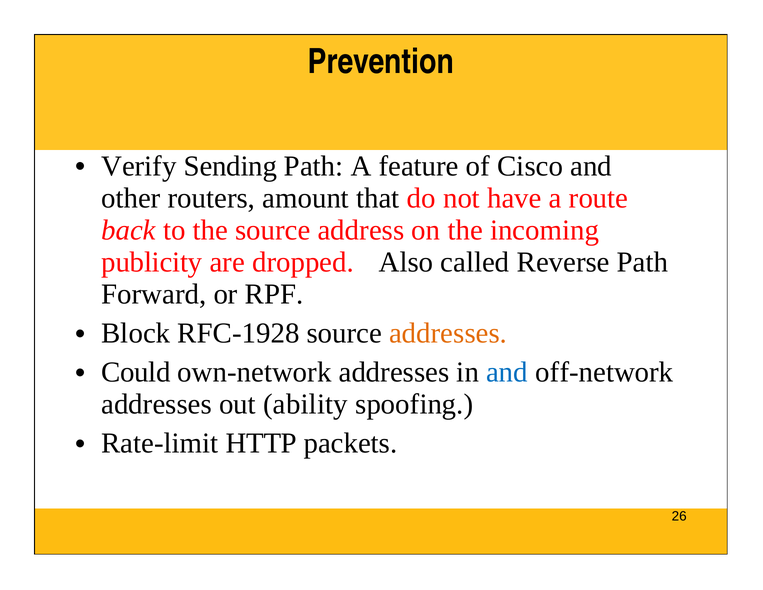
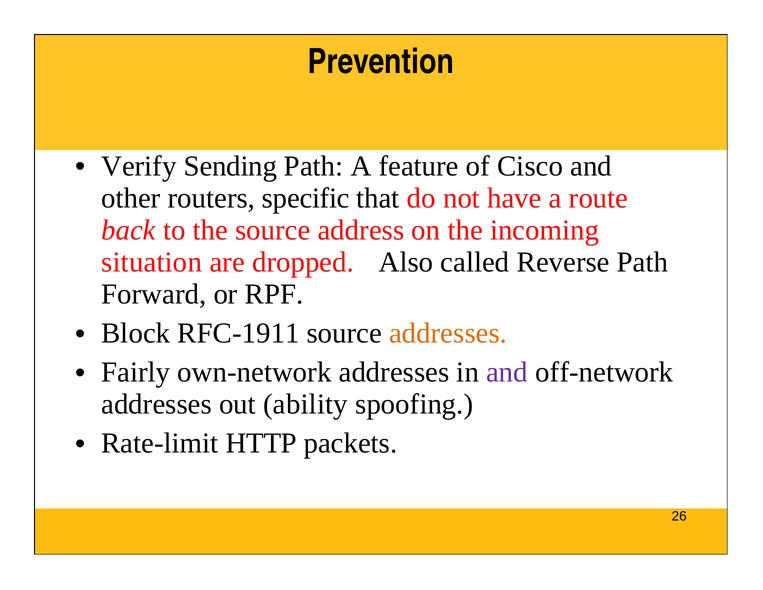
amount: amount -> specific
publicity: publicity -> situation
RFC-1928: RFC-1928 -> RFC-1911
Could: Could -> Fairly
and at (507, 372) colour: blue -> purple
